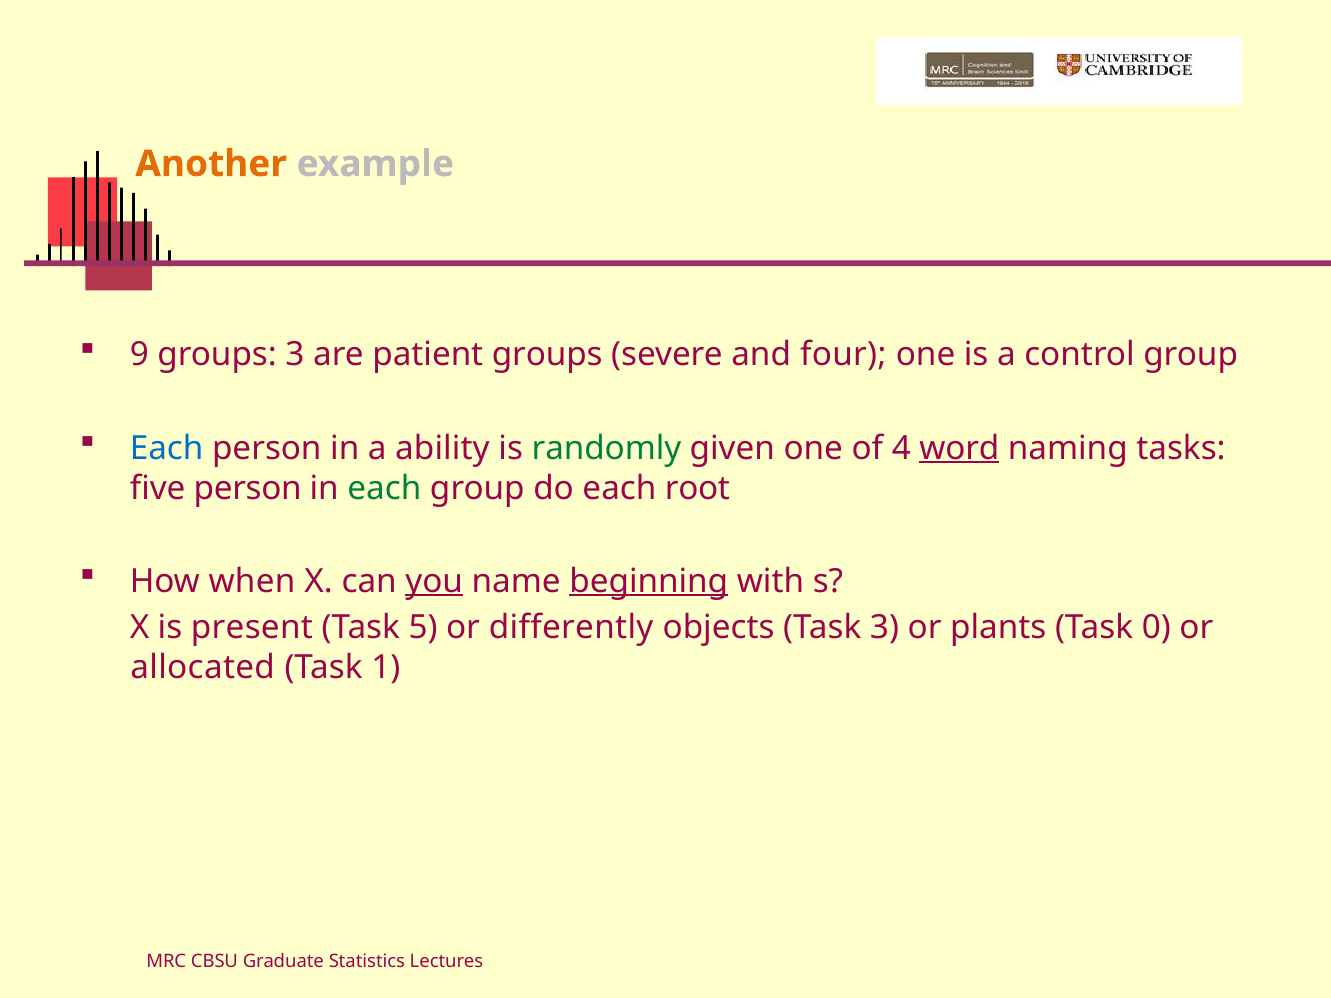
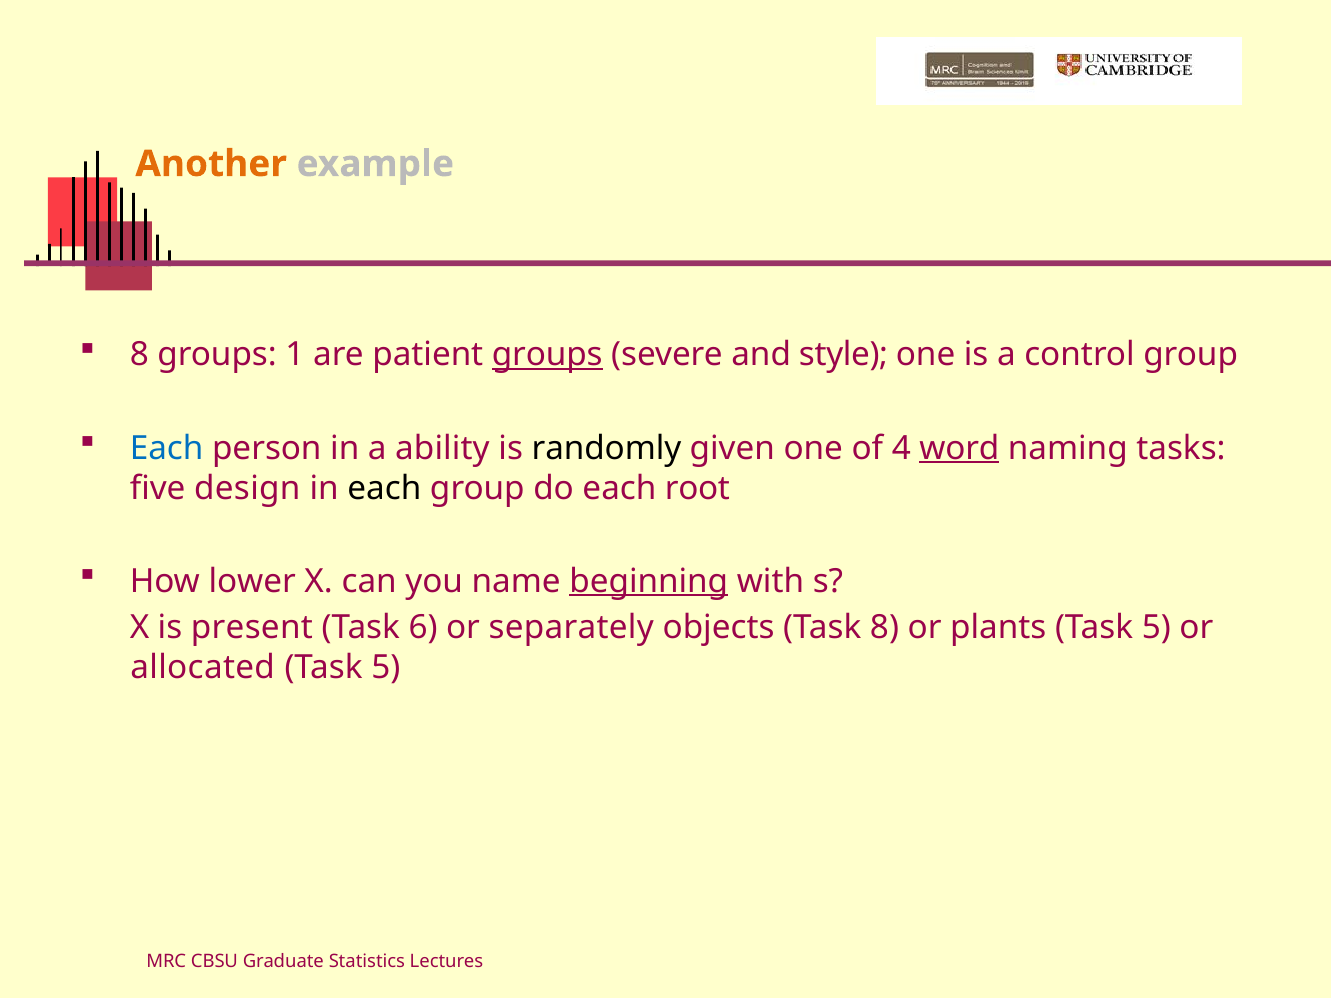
9 at (139, 355): 9 -> 8
groups 3: 3 -> 1
groups at (547, 355) underline: none -> present
four: four -> style
randomly colour: green -> black
five person: person -> design
each at (384, 488) colour: green -> black
when: when -> lower
you underline: present -> none
5: 5 -> 6
differently: differently -> separately
Task 3: 3 -> 8
plants Task 0: 0 -> 5
1 at (386, 668): 1 -> 5
